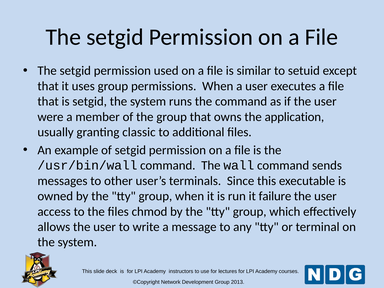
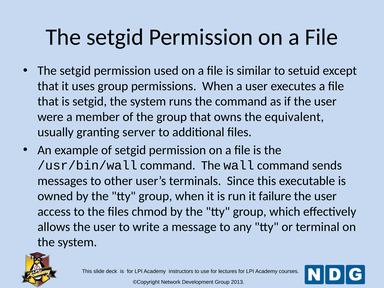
application: application -> equivalent
classic: classic -> server
